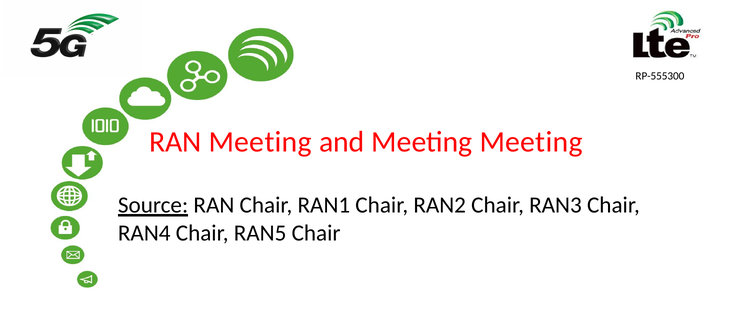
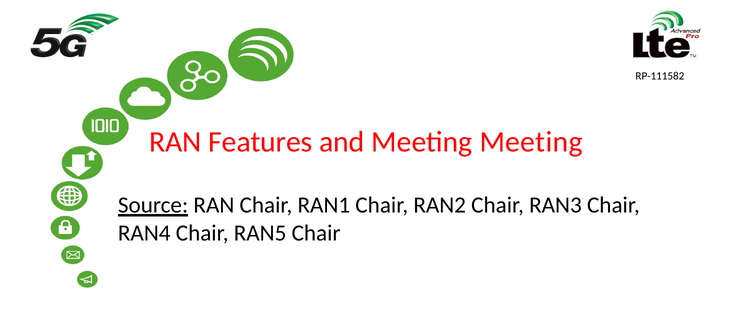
RP-555300: RP-555300 -> RP-111582
RAN Meeting: Meeting -> Features
